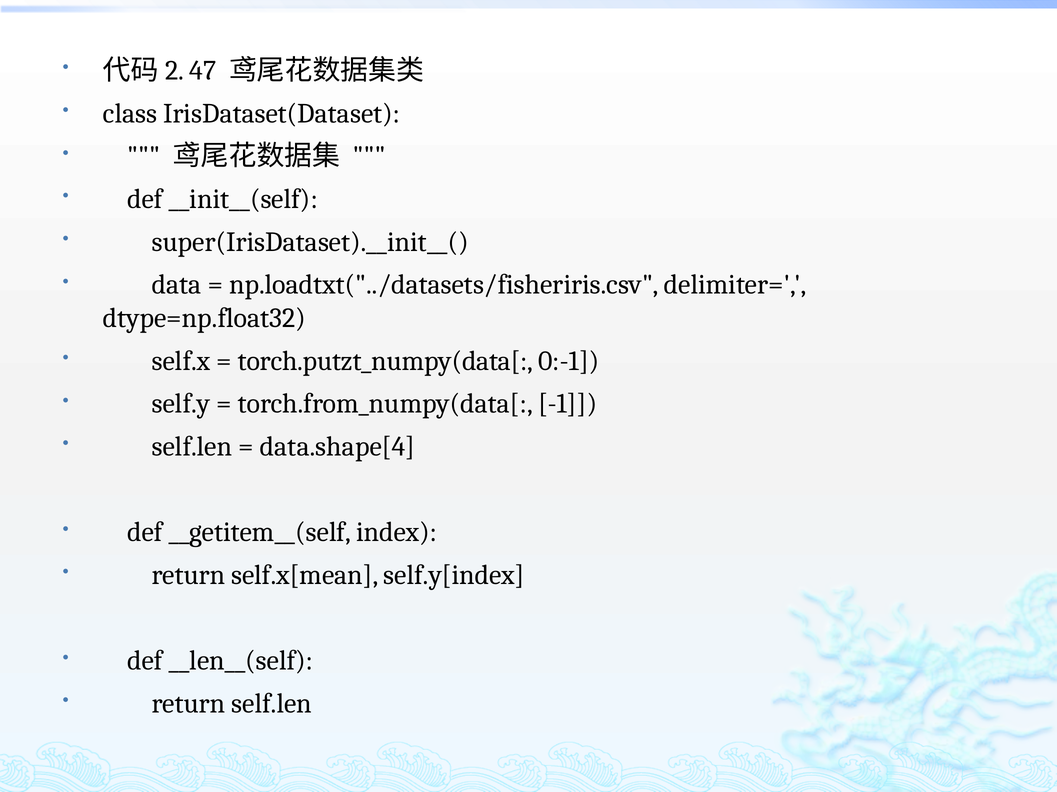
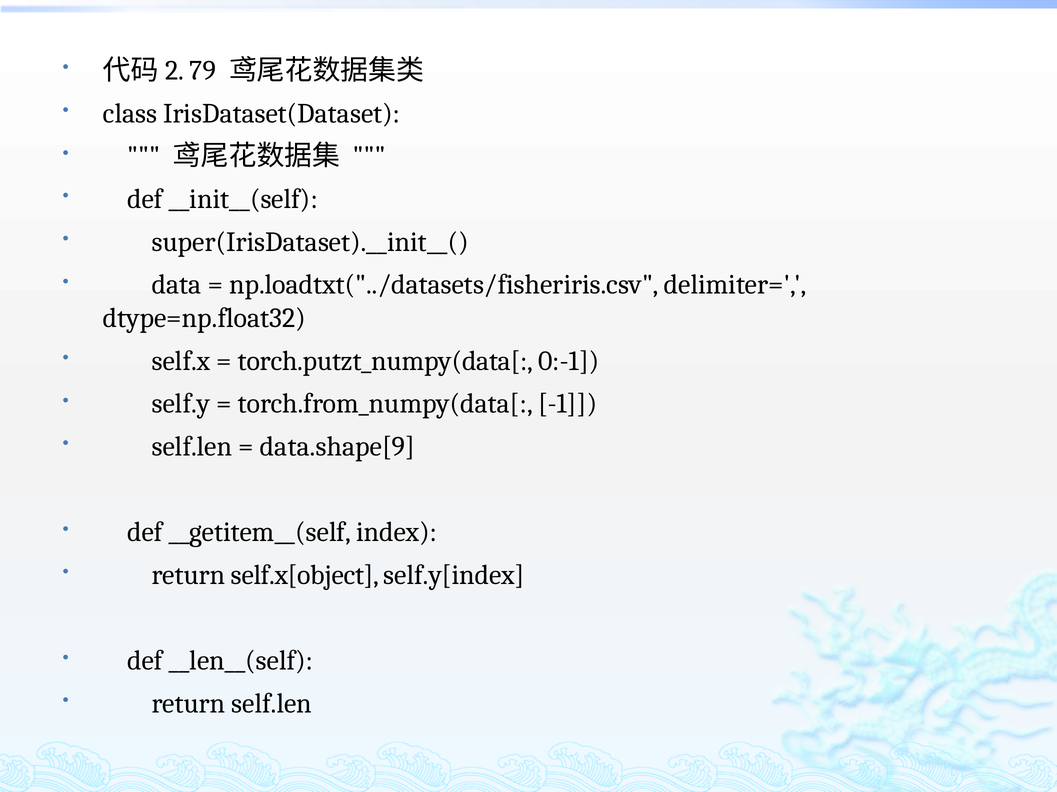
47: 47 -> 79
data.shape[4: data.shape[4 -> data.shape[9
self.x[mean: self.x[mean -> self.x[object
